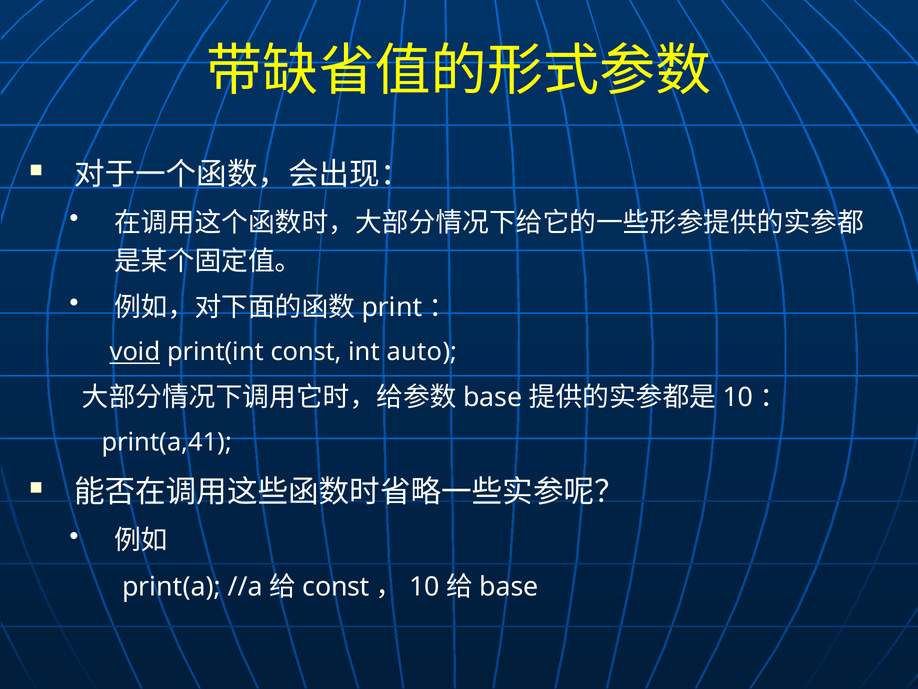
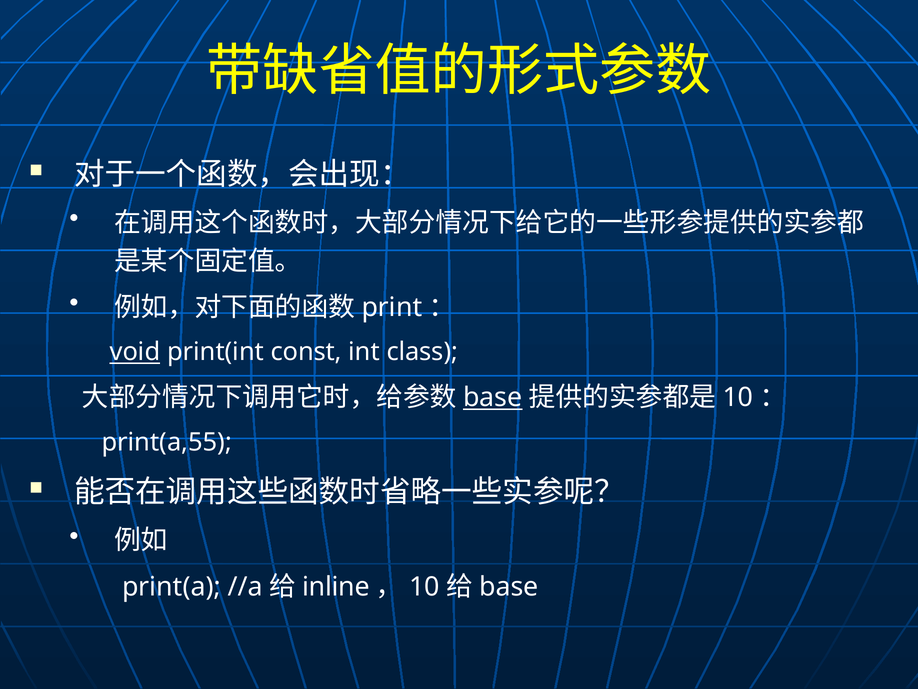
auto: auto -> class
base at (493, 397) underline: none -> present
print(a,41: print(a,41 -> print(a,55
const at (336, 586): const -> inline
